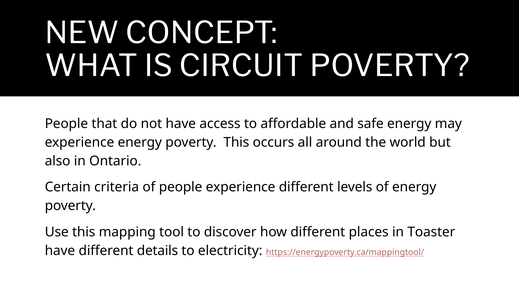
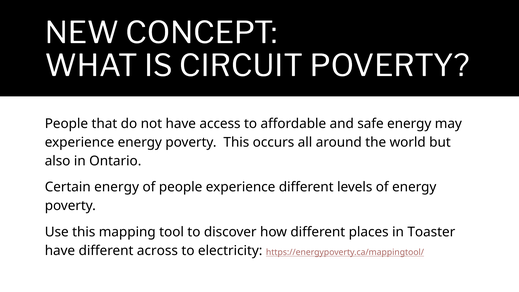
Certain criteria: criteria -> energy
details: details -> across
